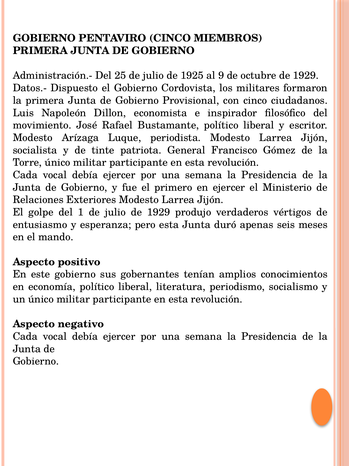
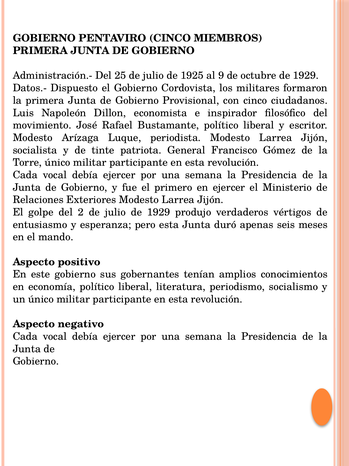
1: 1 -> 2
